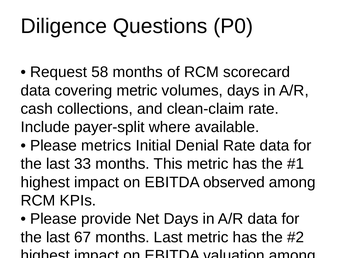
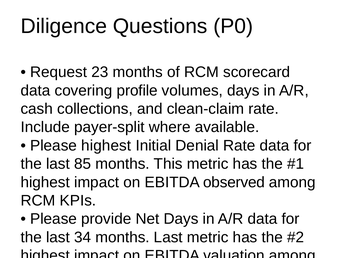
58: 58 -> 23
covering metric: metric -> profile
Please metrics: metrics -> highest
33: 33 -> 85
67: 67 -> 34
